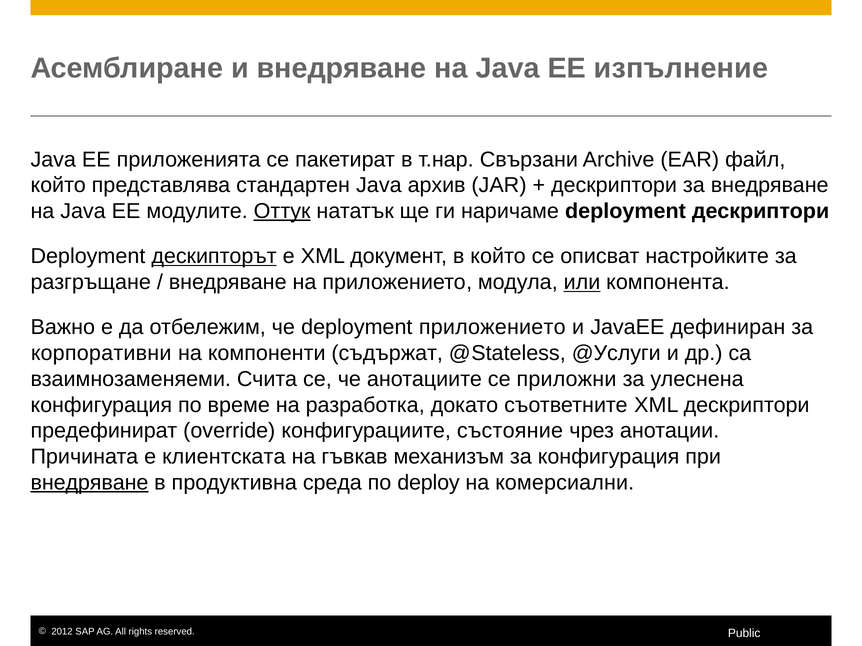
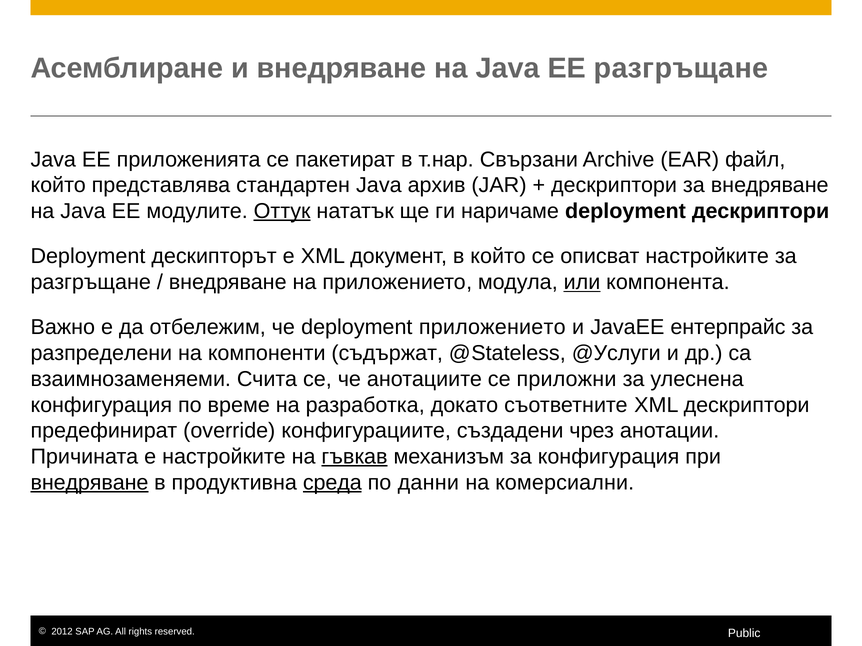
EE изпълнение: изпълнение -> разгръщане
дескипторът underline: present -> none
дефиниран: дефиниран -> ентерпрайс
корпоративни: корпоративни -> разпределени
състояние: състояние -> създадени
е клиентската: клиентската -> настройките
гъвкав underline: none -> present
среда underline: none -> present
deploy: deploy -> данни
